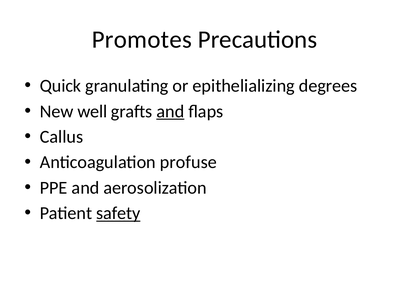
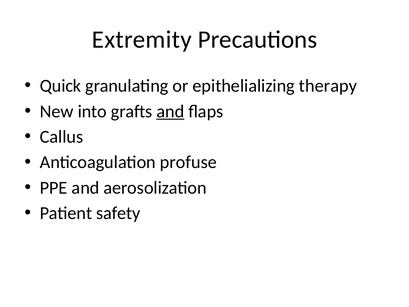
Promotes: Promotes -> Extremity
degrees: degrees -> therapy
well: well -> into
safety underline: present -> none
